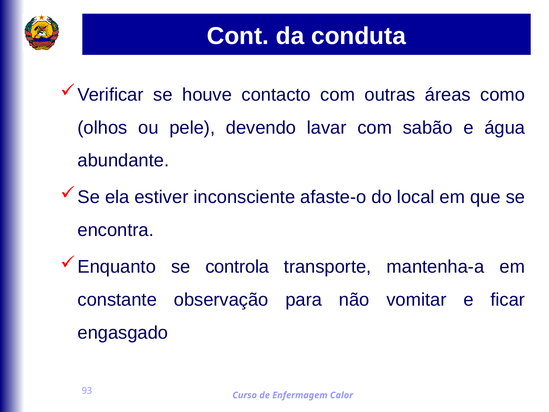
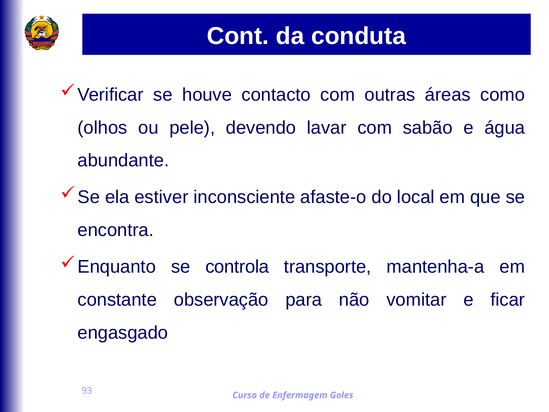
Calor: Calor -> Goles
